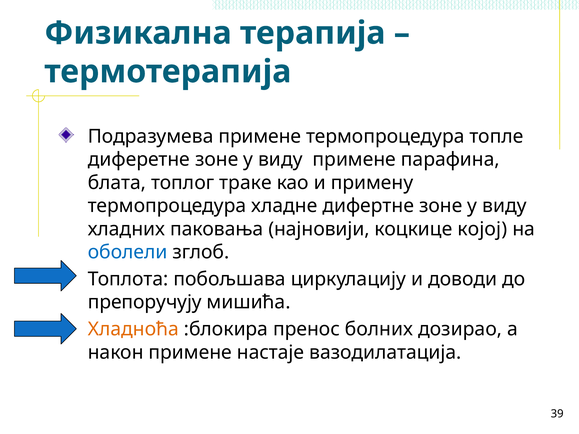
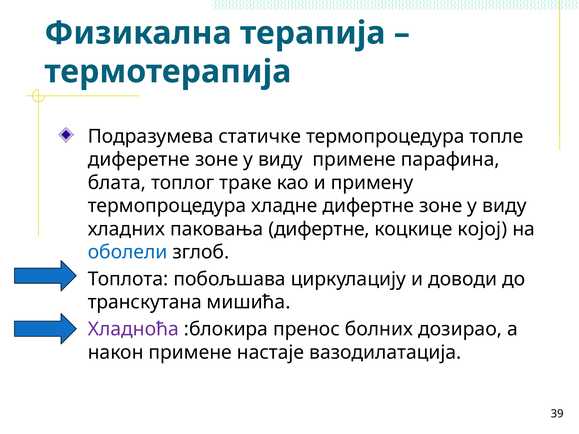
Подразумева примене: примене -> статичке
паковања најновији: најновији -> дифертне
препоручују: препоручују -> транскутана
Хладноћа colour: orange -> purple
